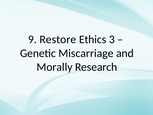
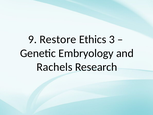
Miscarriage: Miscarriage -> Embryology
Morally: Morally -> Rachels
